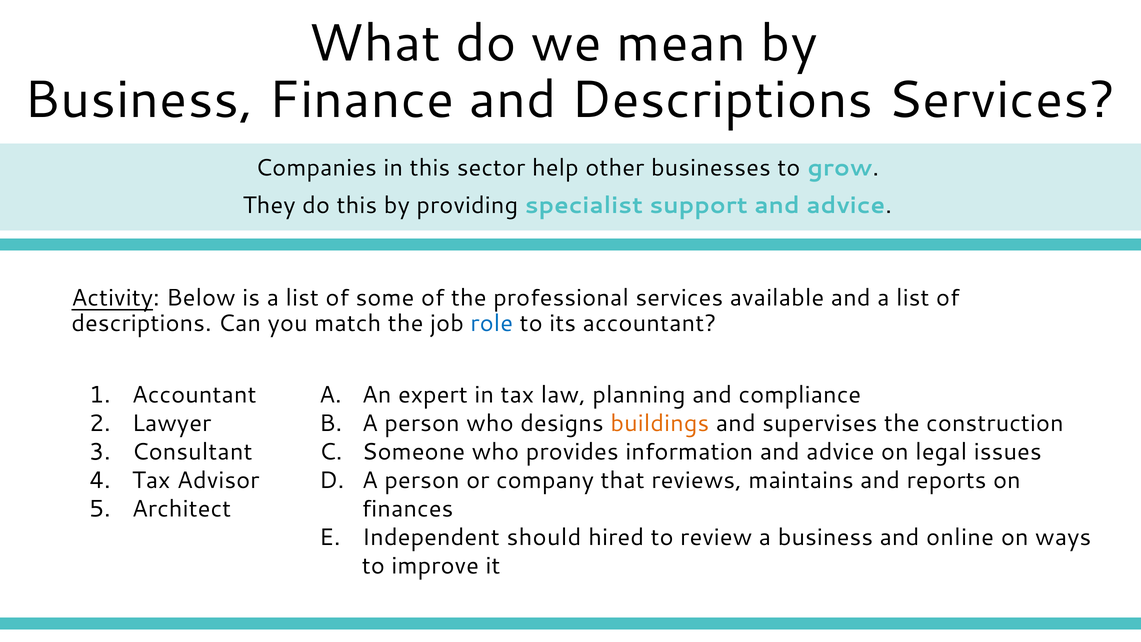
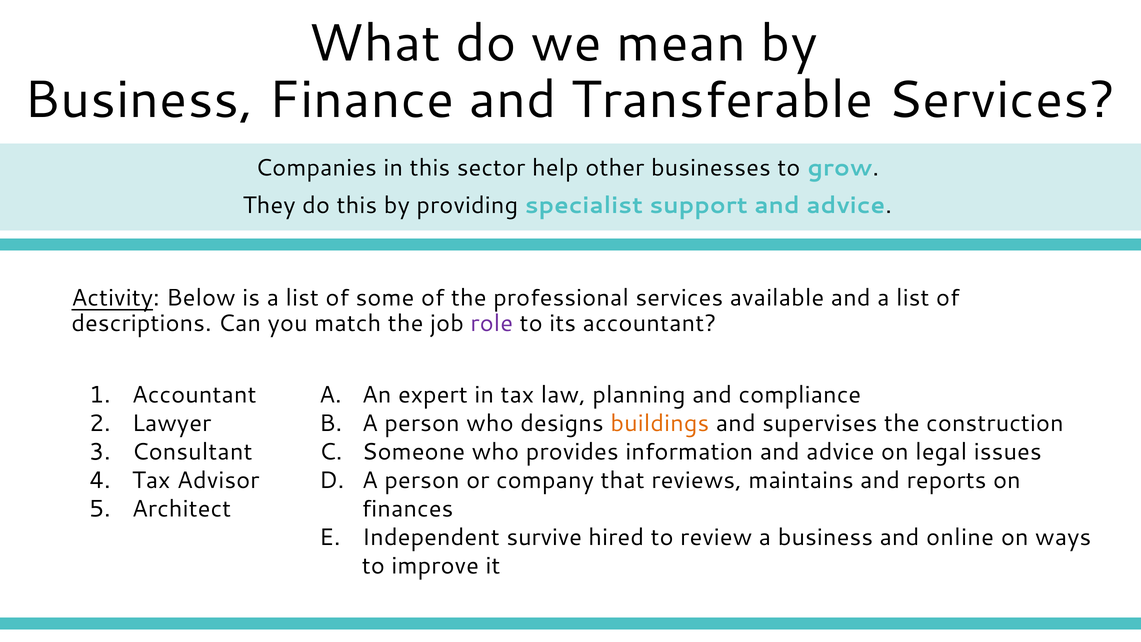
and Descriptions: Descriptions -> Transferable
role colour: blue -> purple
should: should -> survive
